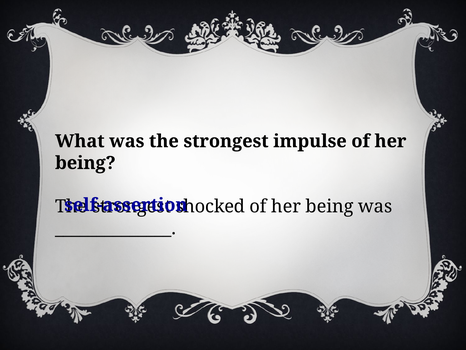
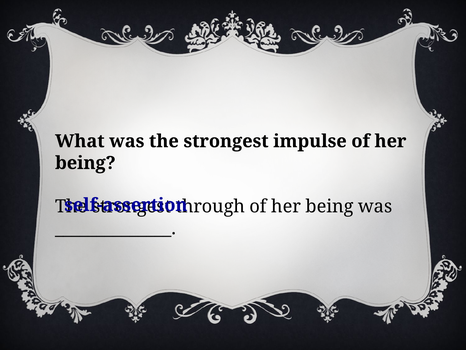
shocked: shocked -> through
